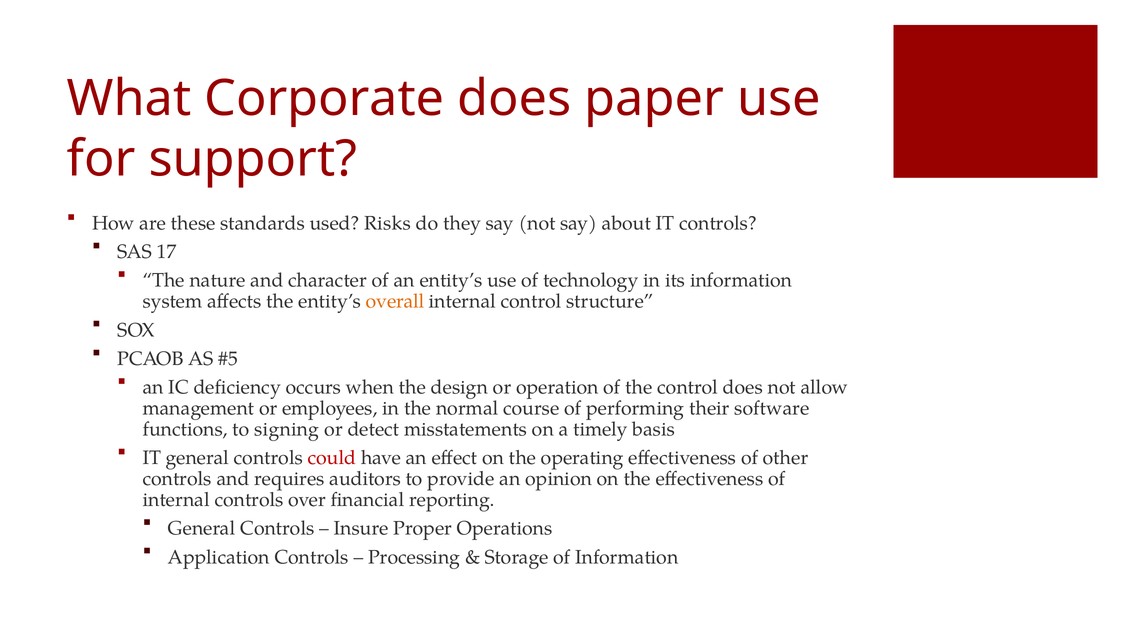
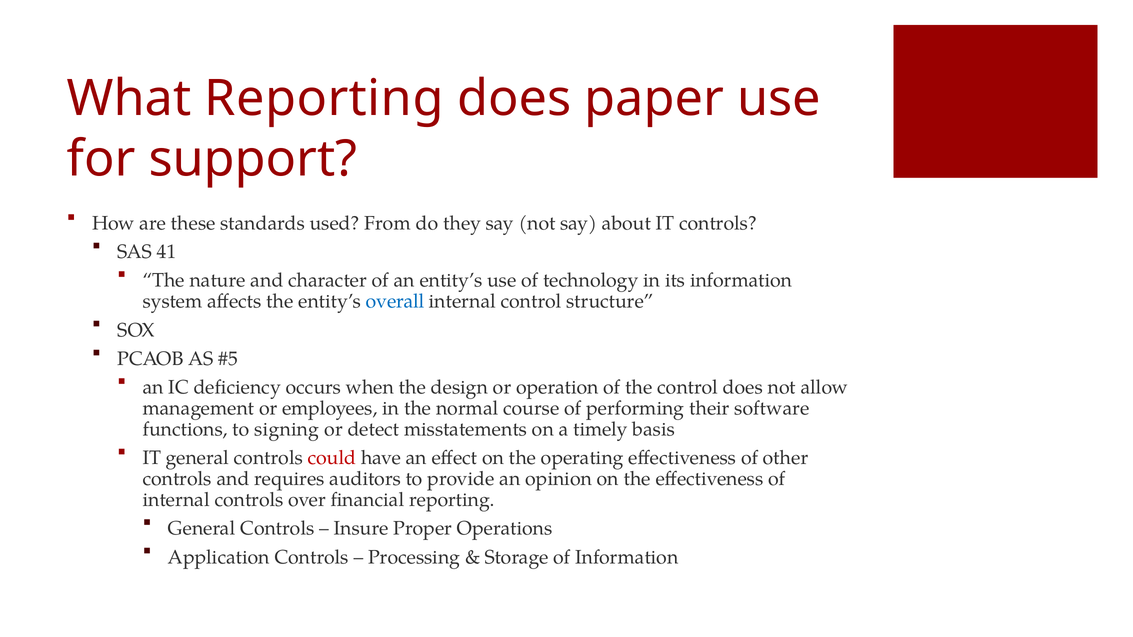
What Corporate: Corporate -> Reporting
Risks: Risks -> From
17: 17 -> 41
overall colour: orange -> blue
